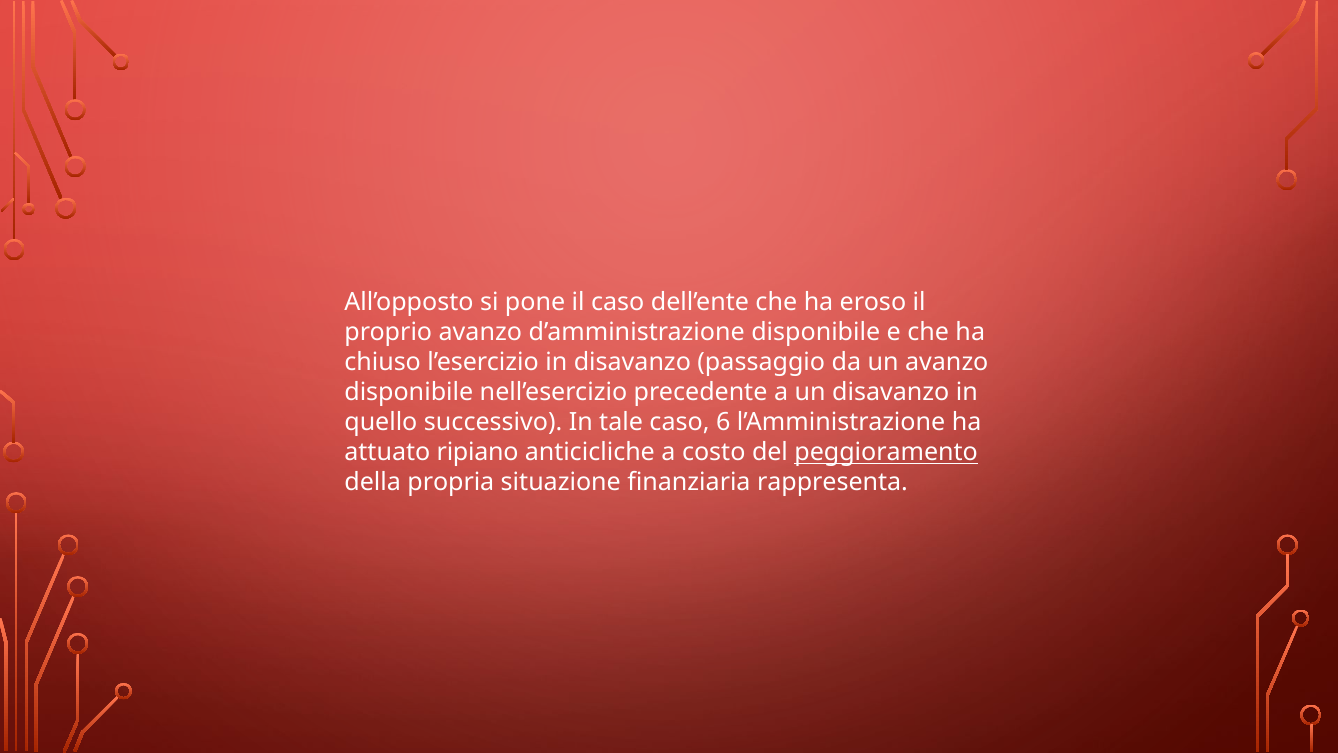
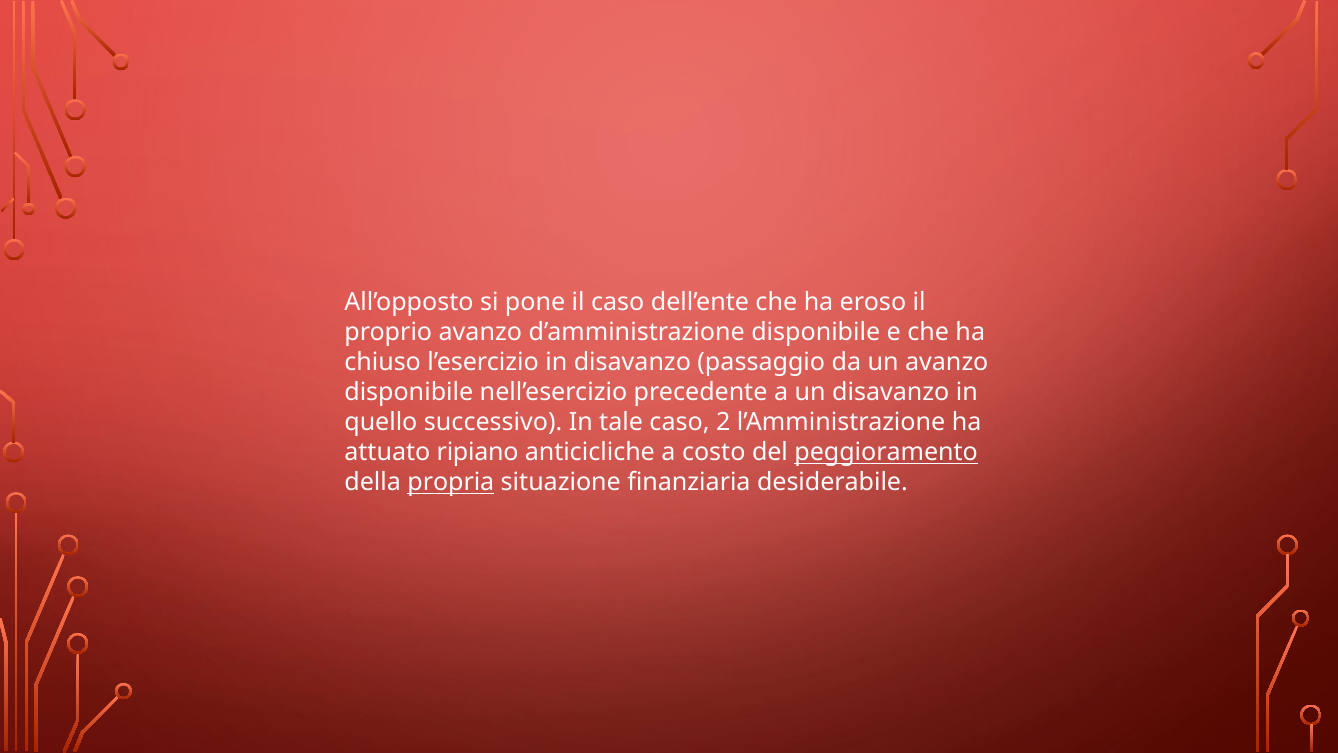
6: 6 -> 2
propria underline: none -> present
rappresenta: rappresenta -> desiderabile
